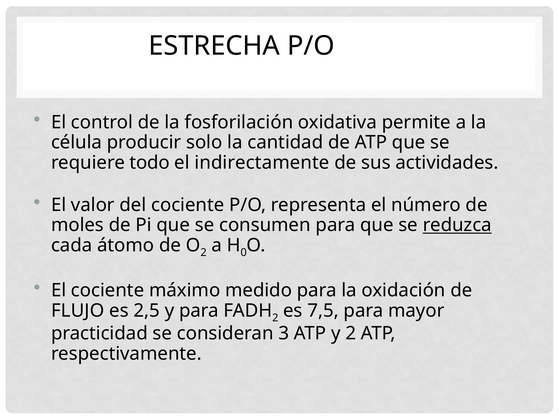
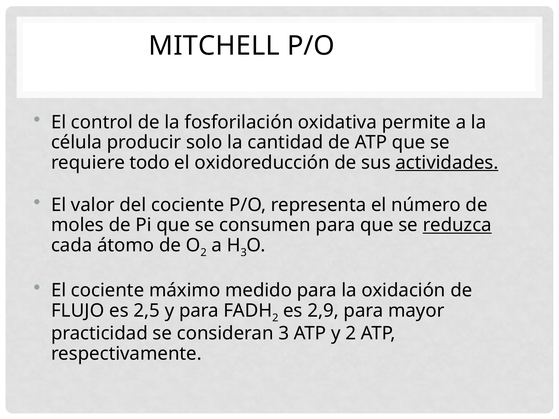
ESTRECHA: ESTRECHA -> MITCHELL
indirectamente: indirectamente -> oxidoreducción
actividades underline: none -> present
0 at (244, 253): 0 -> 3
7,5: 7,5 -> 2,9
